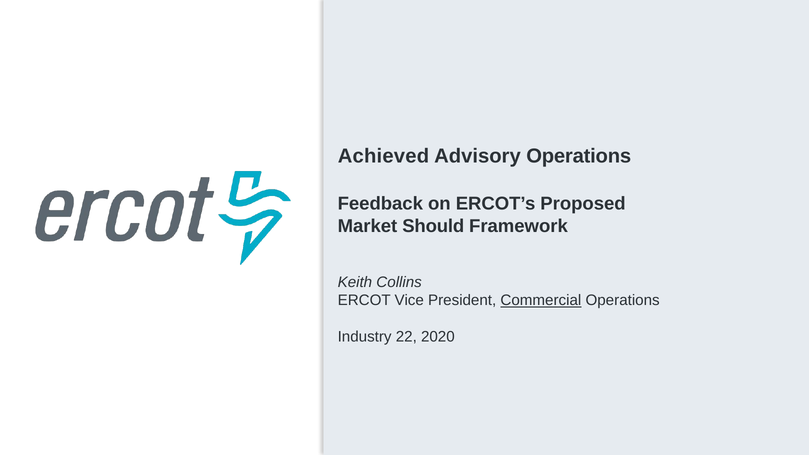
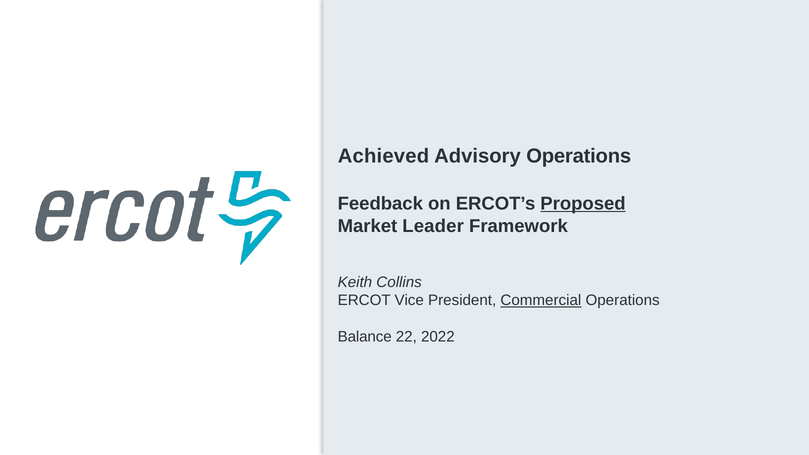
Proposed underline: none -> present
Should: Should -> Leader
Industry: Industry -> Balance
2020: 2020 -> 2022
